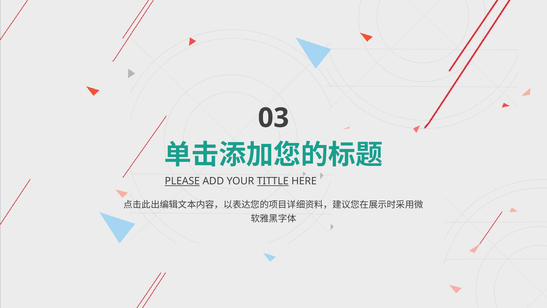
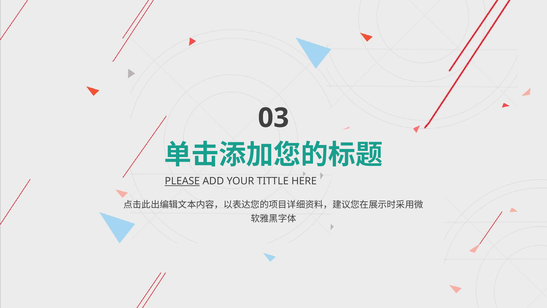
TITTLE underline: present -> none
